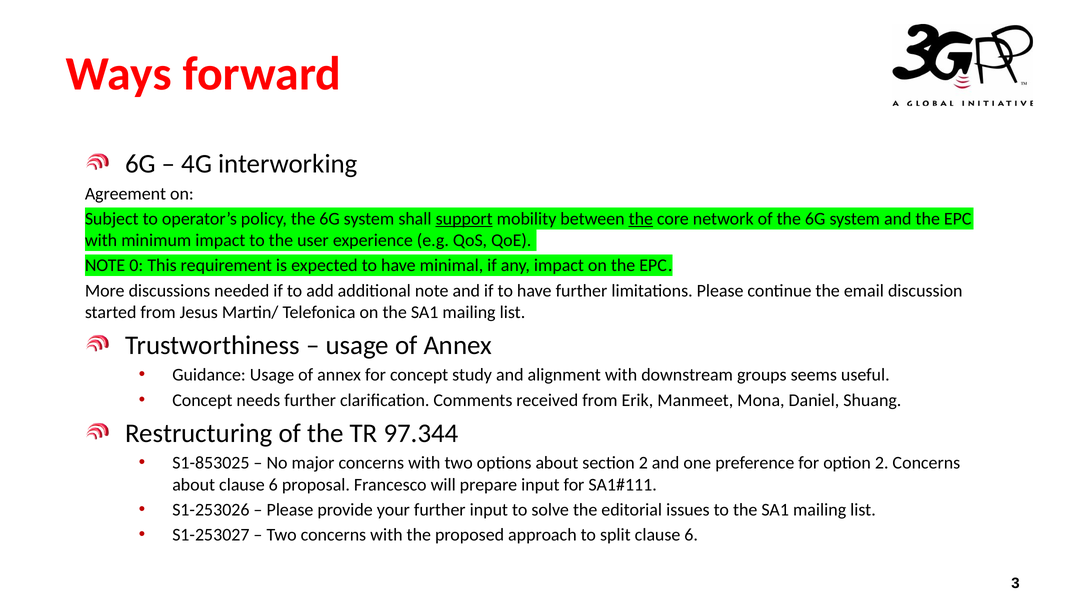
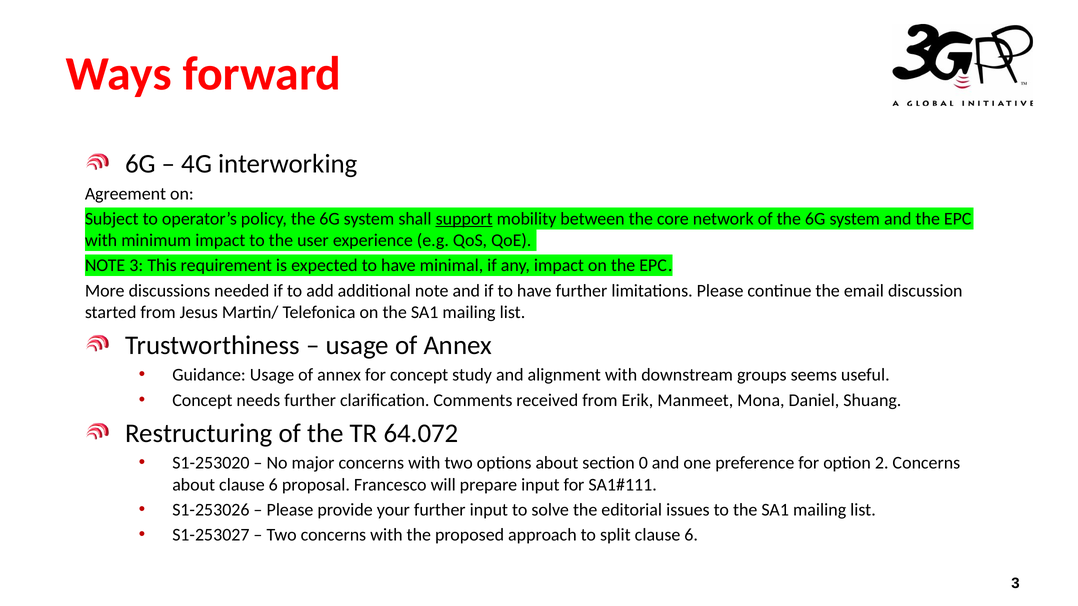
the at (641, 219) underline: present -> none
NOTE 0: 0 -> 3
97.344: 97.344 -> 64.072
S1-853025: S1-853025 -> S1-253020
section 2: 2 -> 0
